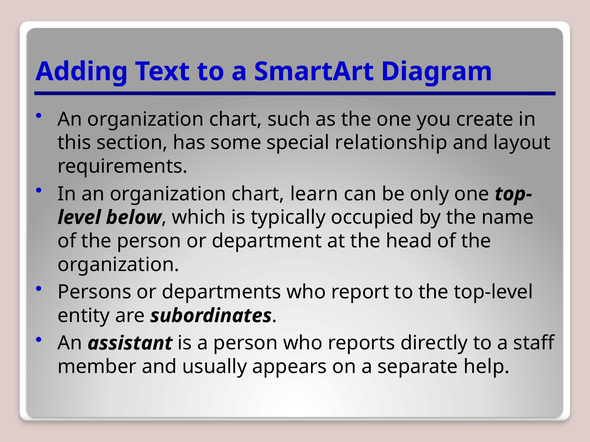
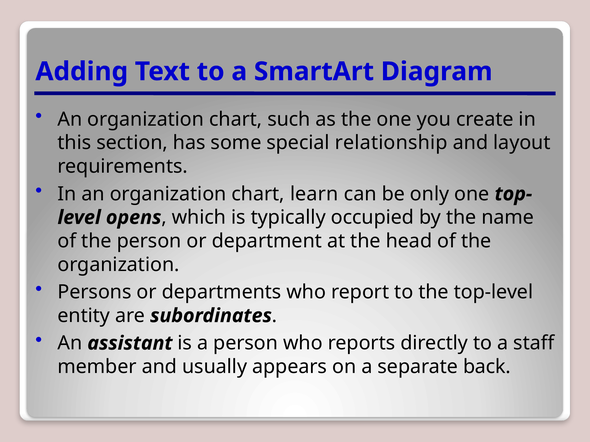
below: below -> opens
help: help -> back
